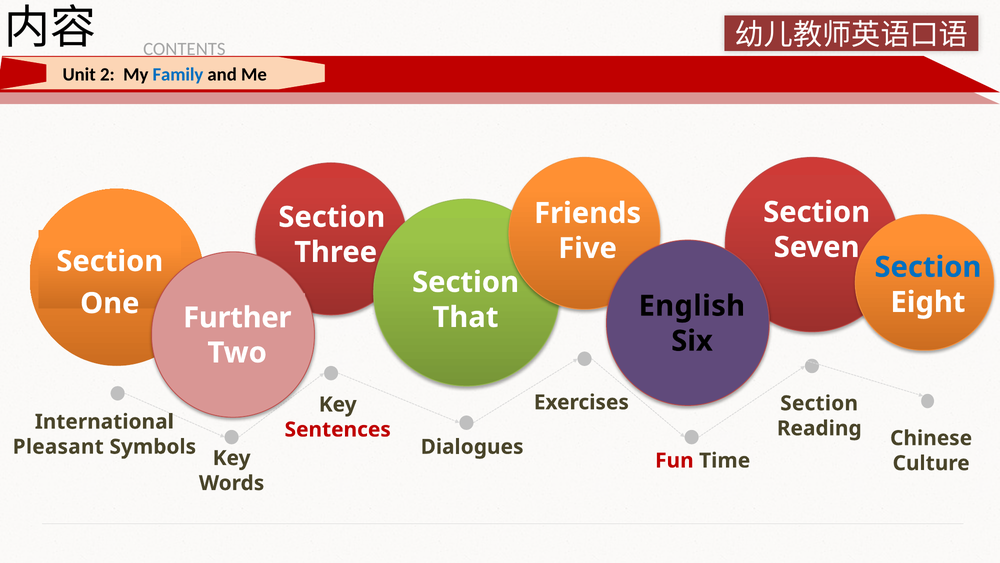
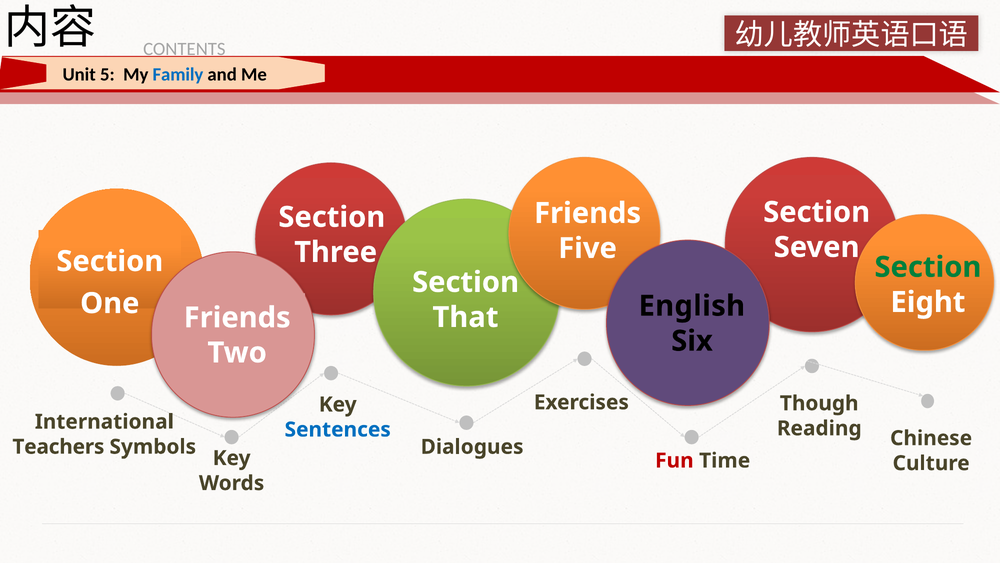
2: 2 -> 5
Section at (928, 267) colour: blue -> green
Further at (237, 317): Further -> Friends
Section at (819, 403): Section -> Though
Sentences colour: red -> blue
Pleasant: Pleasant -> Teachers
